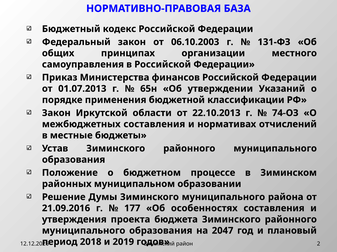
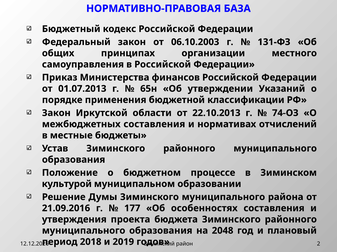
районных: районных -> культурой
2047: 2047 -> 2048
